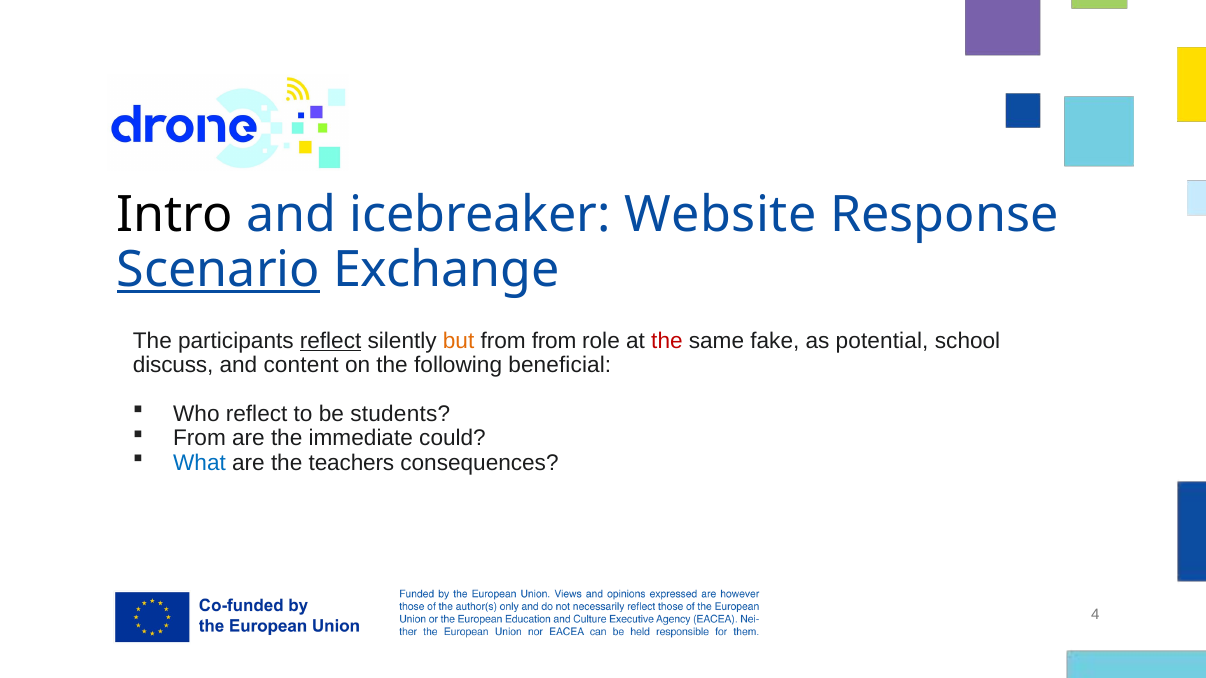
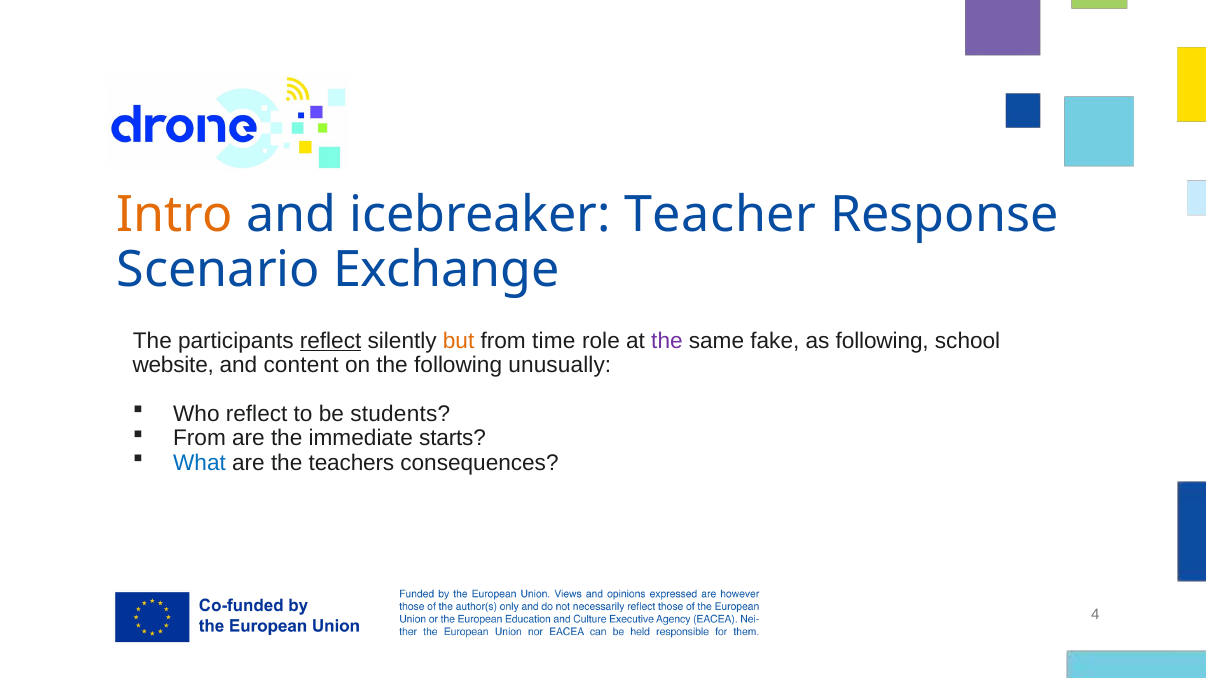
Intro colour: black -> orange
Website: Website -> Teacher
Scenario underline: present -> none
from from: from -> time
the at (667, 341) colour: red -> purple
as potential: potential -> following
discuss: discuss -> website
beneficial: beneficial -> unusually
could: could -> starts
